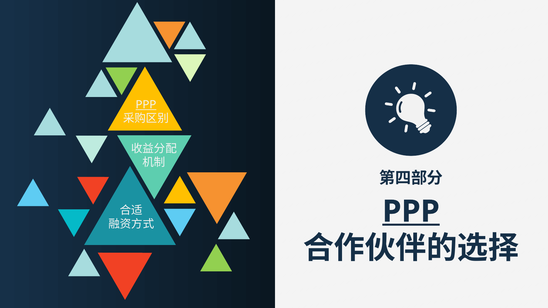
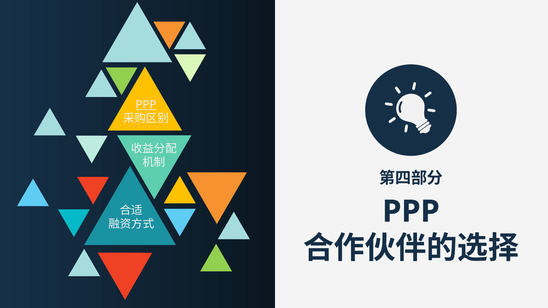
PPP at (411, 212) underline: present -> none
